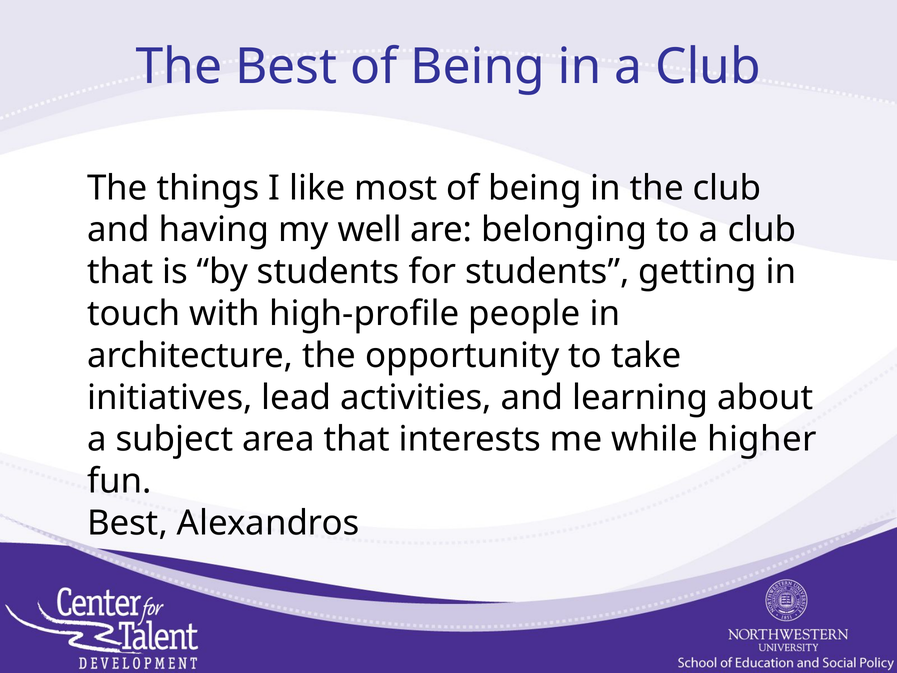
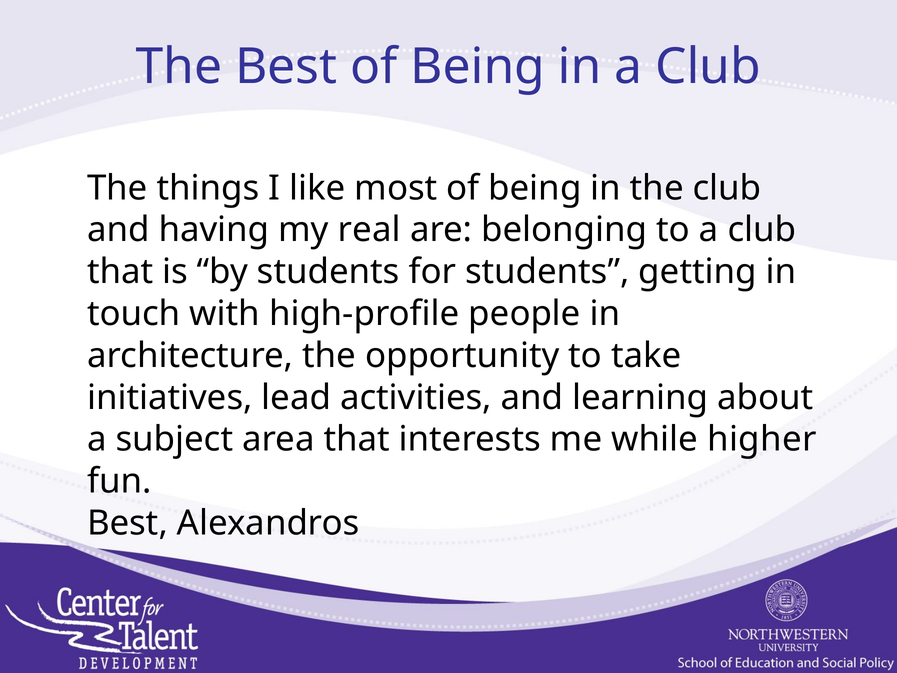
well: well -> real
